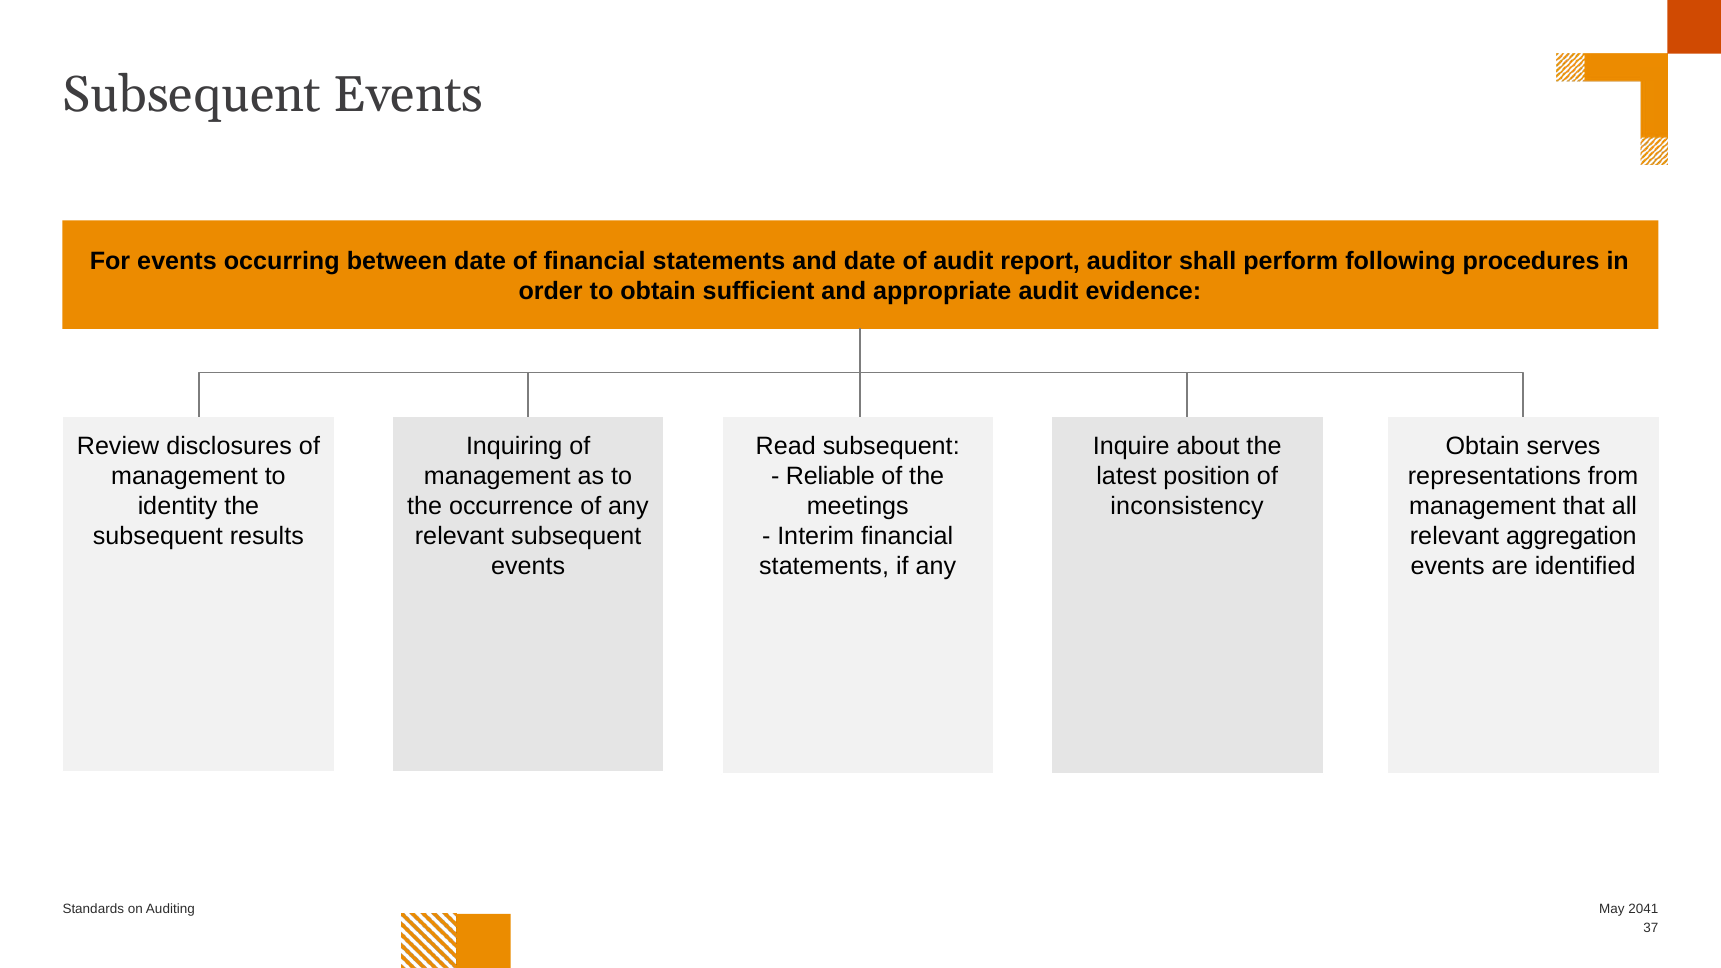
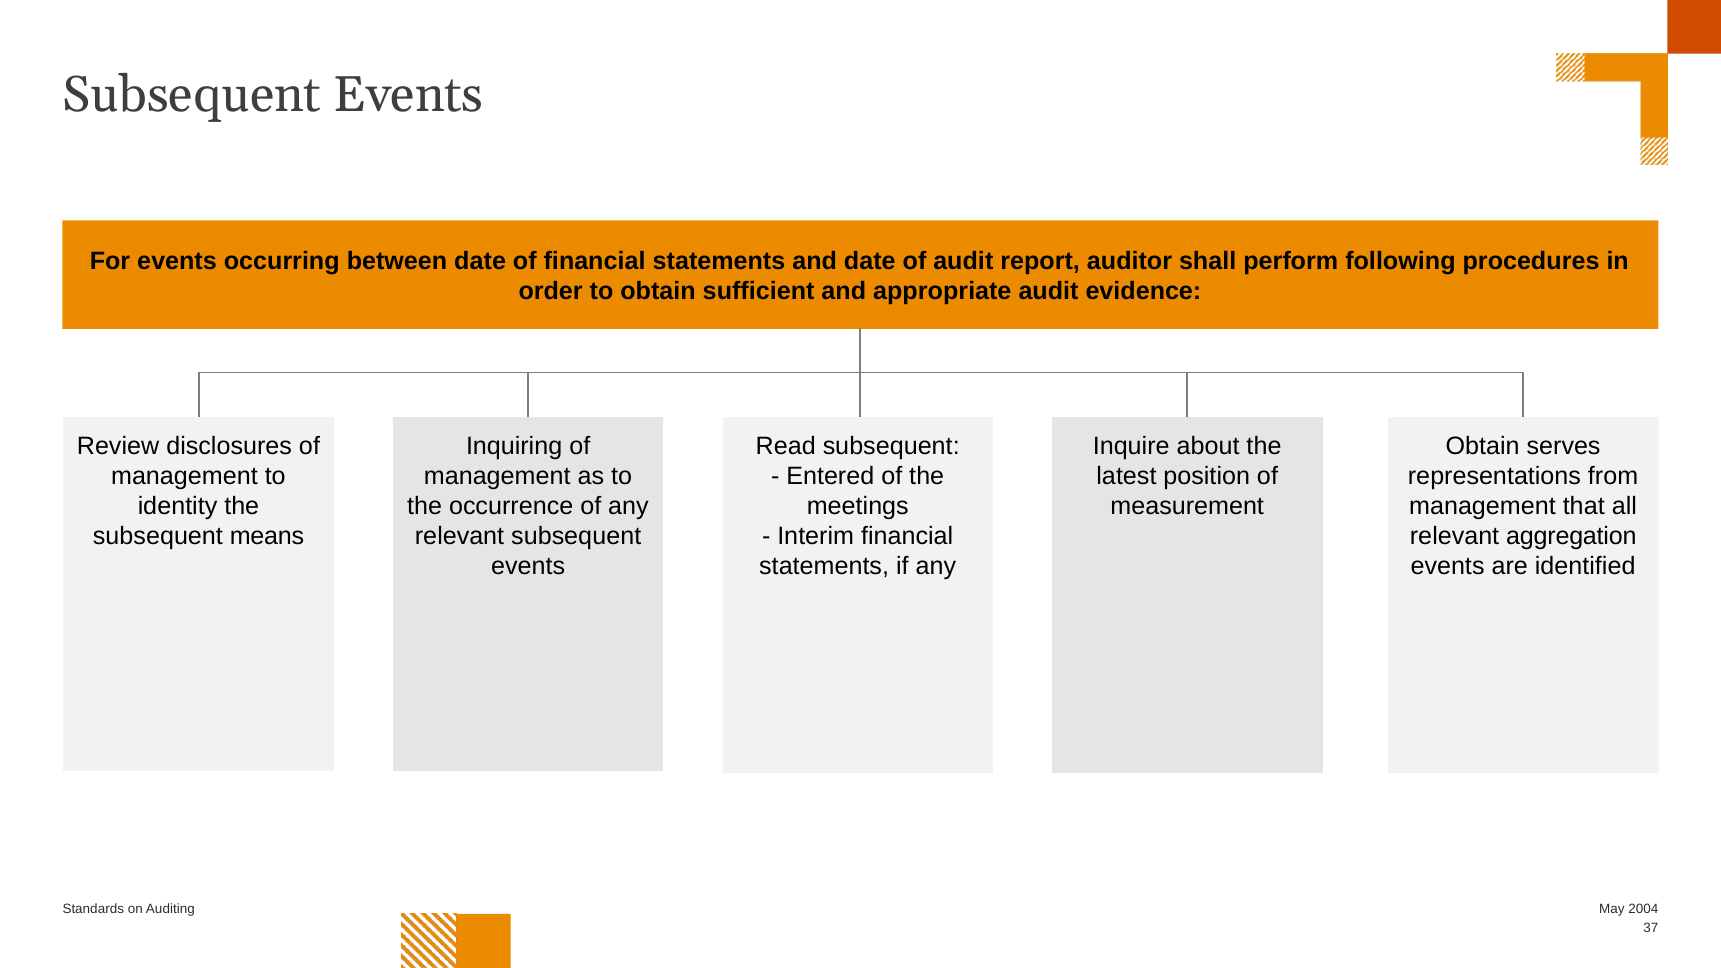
Reliable: Reliable -> Entered
inconsistency: inconsistency -> measurement
results: results -> means
2041: 2041 -> 2004
